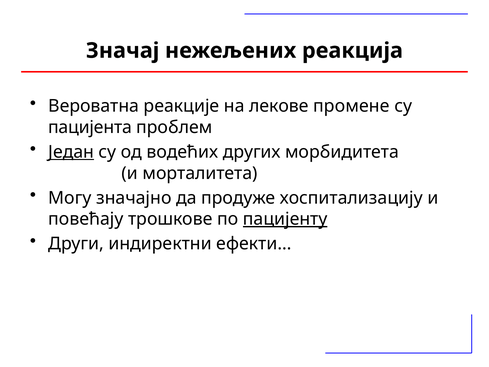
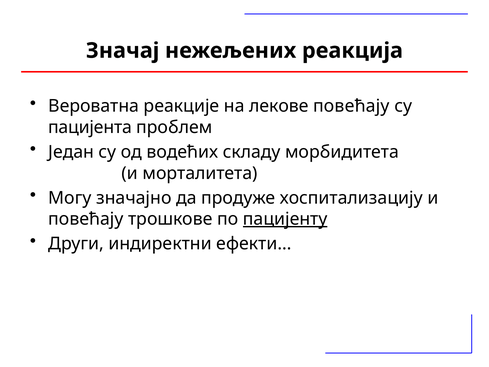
лекове промене: промене -> повећају
Један underline: present -> none
других: других -> складу
